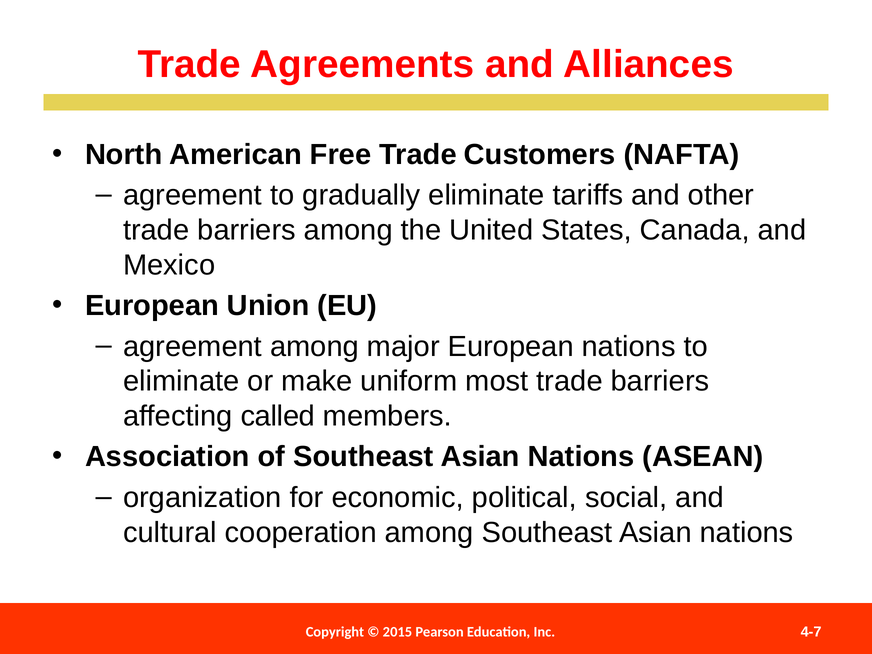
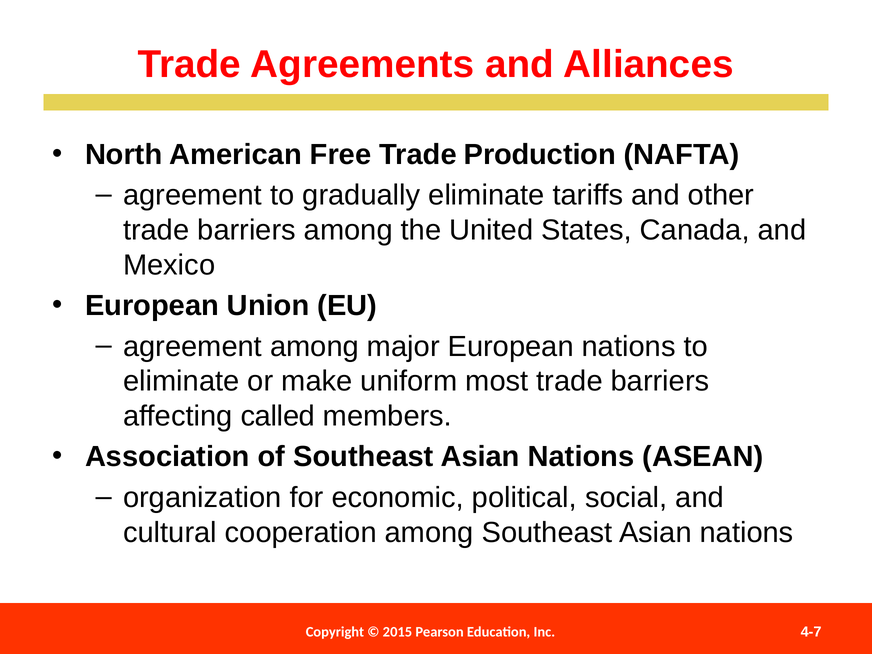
Customers: Customers -> Production
